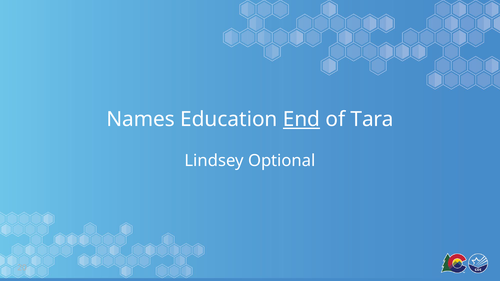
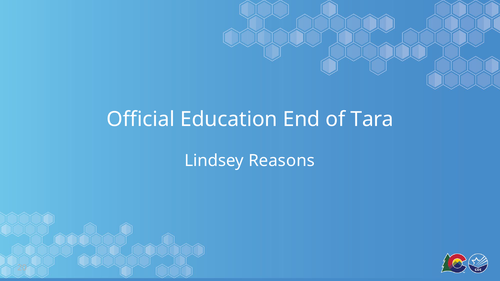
Names: Names -> Official
End underline: present -> none
Optional: Optional -> Reasons
